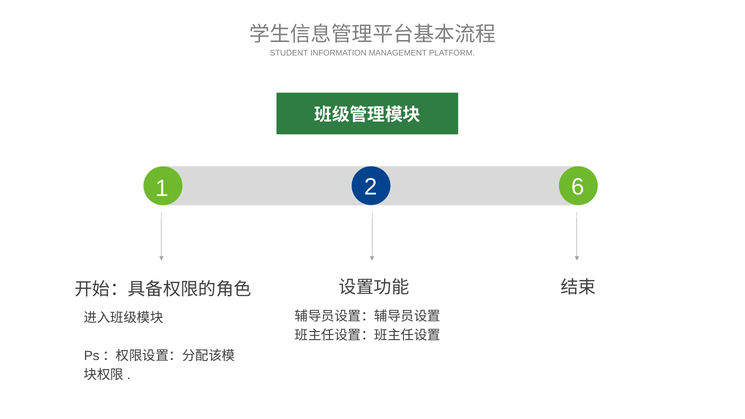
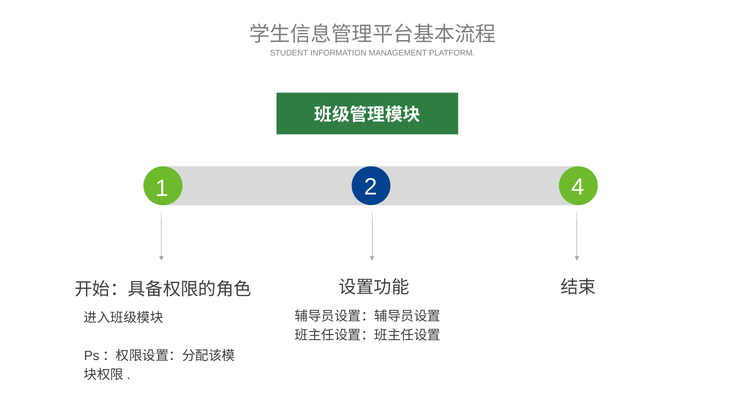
6: 6 -> 4
